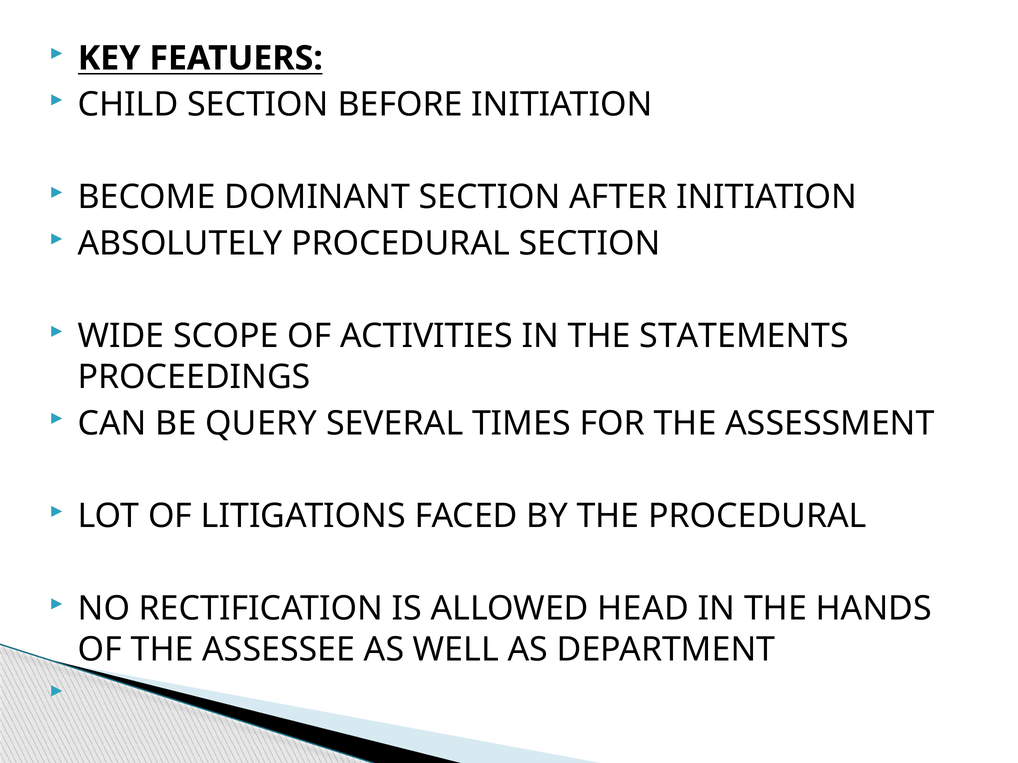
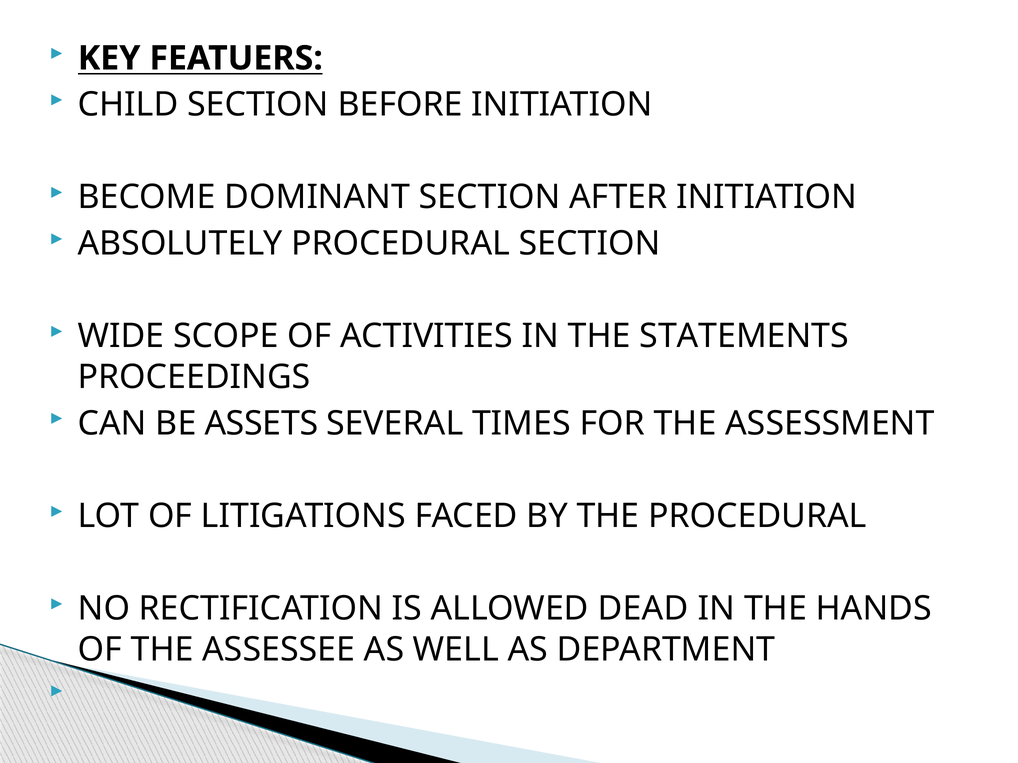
QUERY: QUERY -> ASSETS
HEAD: HEAD -> DEAD
